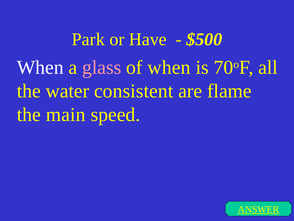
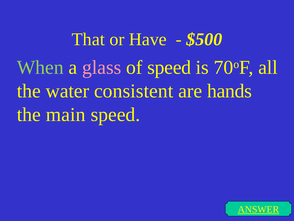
Park: Park -> That
When at (40, 67) colour: white -> light green
of when: when -> speed
flame: flame -> hands
